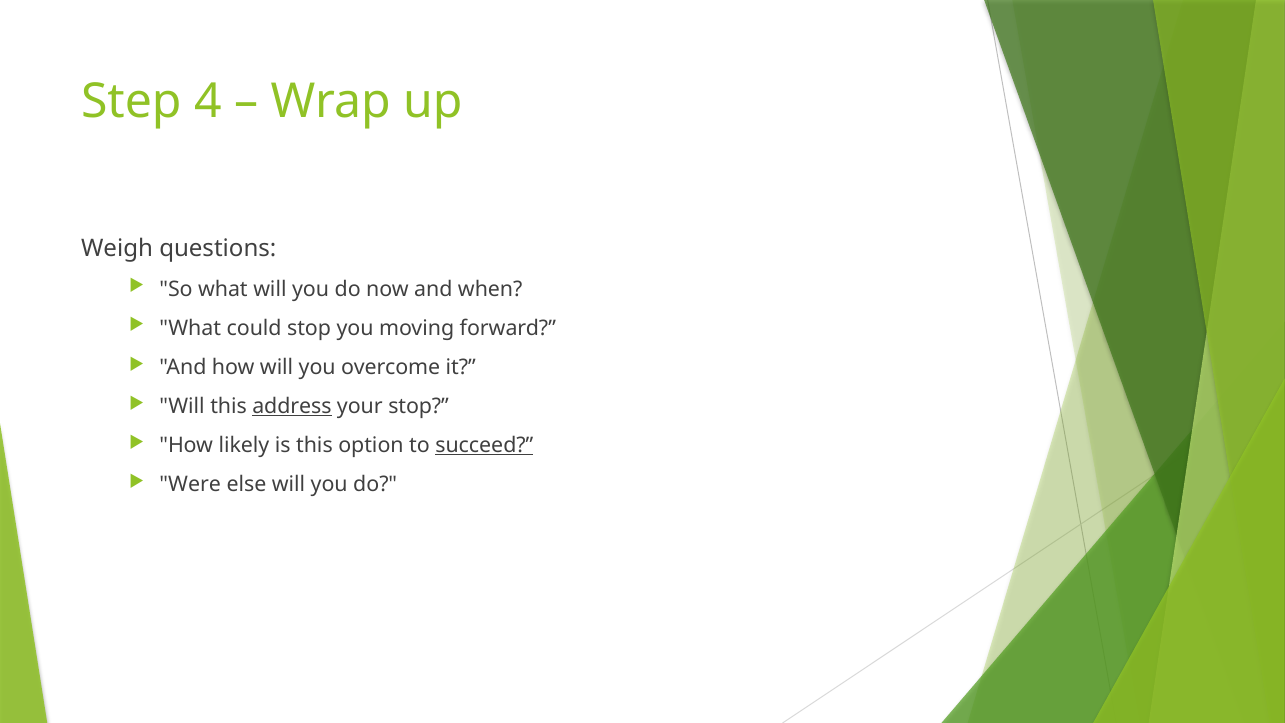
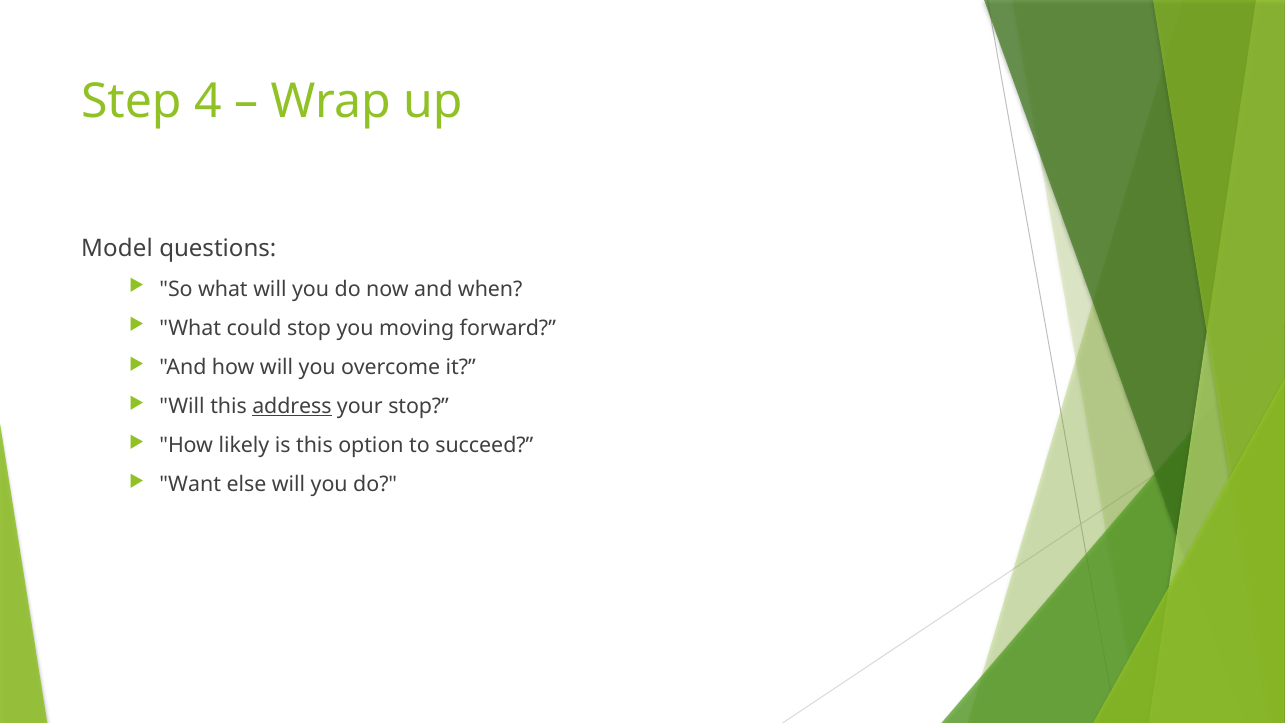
Weigh: Weigh -> Model
succeed underline: present -> none
Were: Were -> Want
